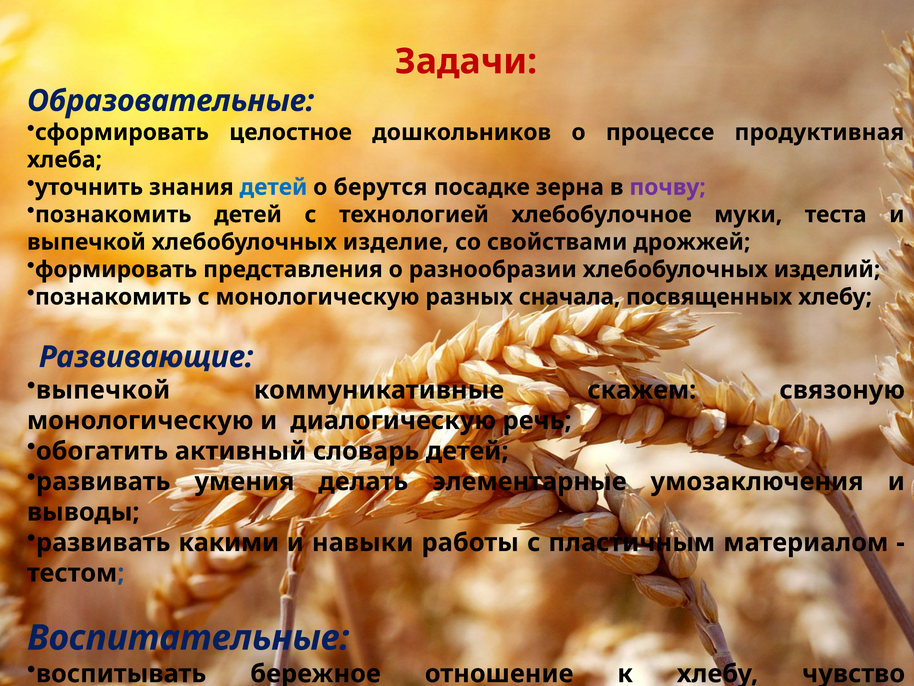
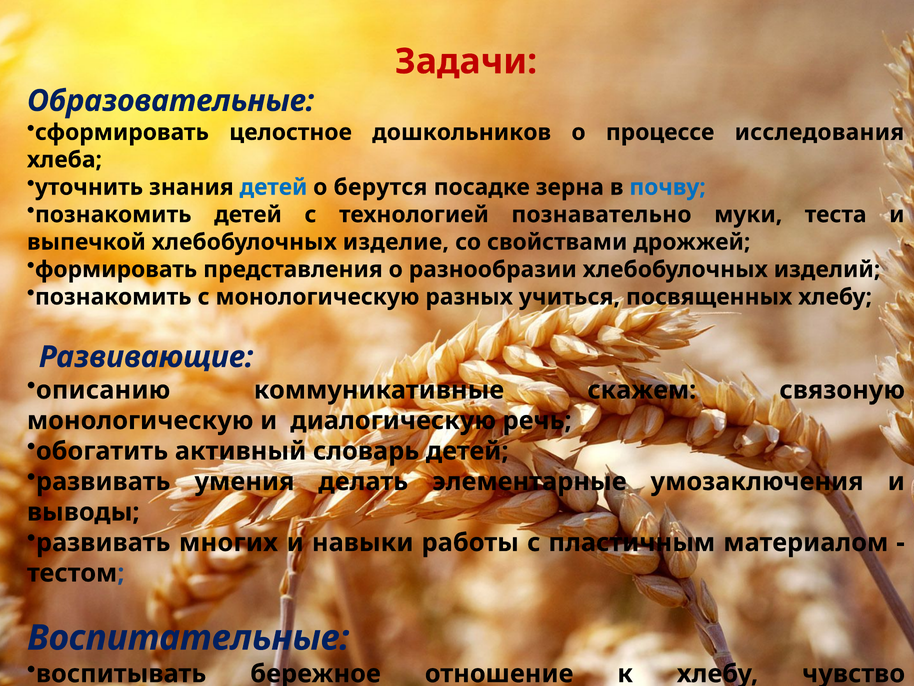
продуктивная: продуктивная -> исследования
почву colour: purple -> blue
хлебобулочное: хлебобулочное -> познавательно
сначала: сначала -> учиться
выпечкой at (103, 390): выпечкой -> описанию
какими: какими -> многих
